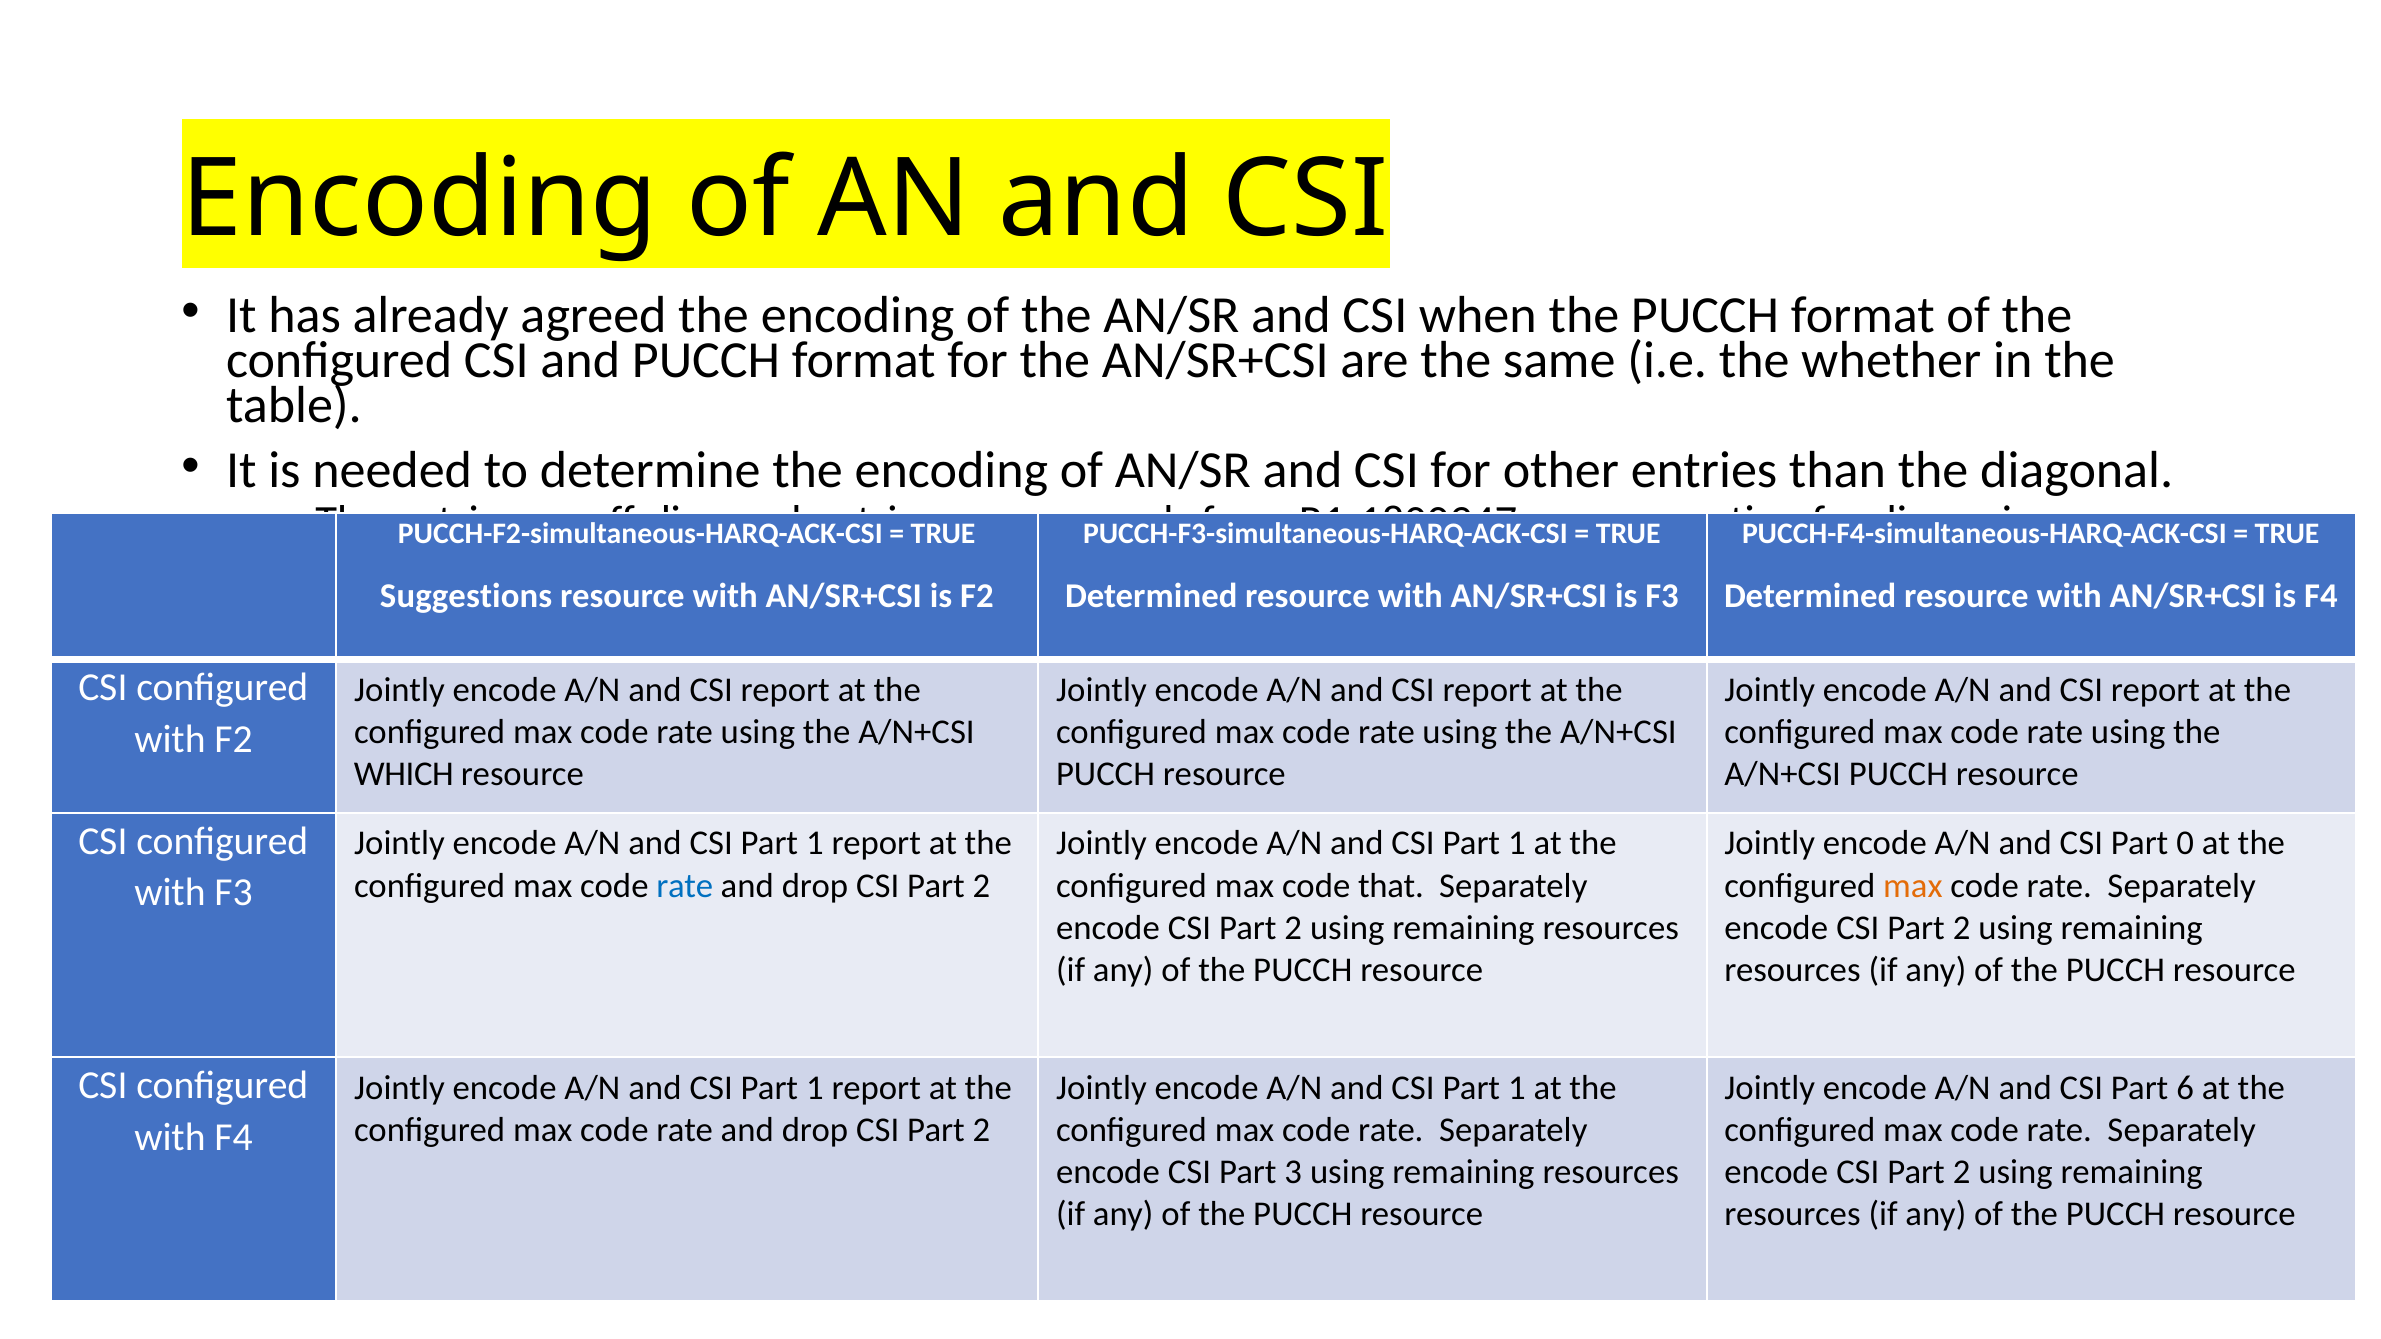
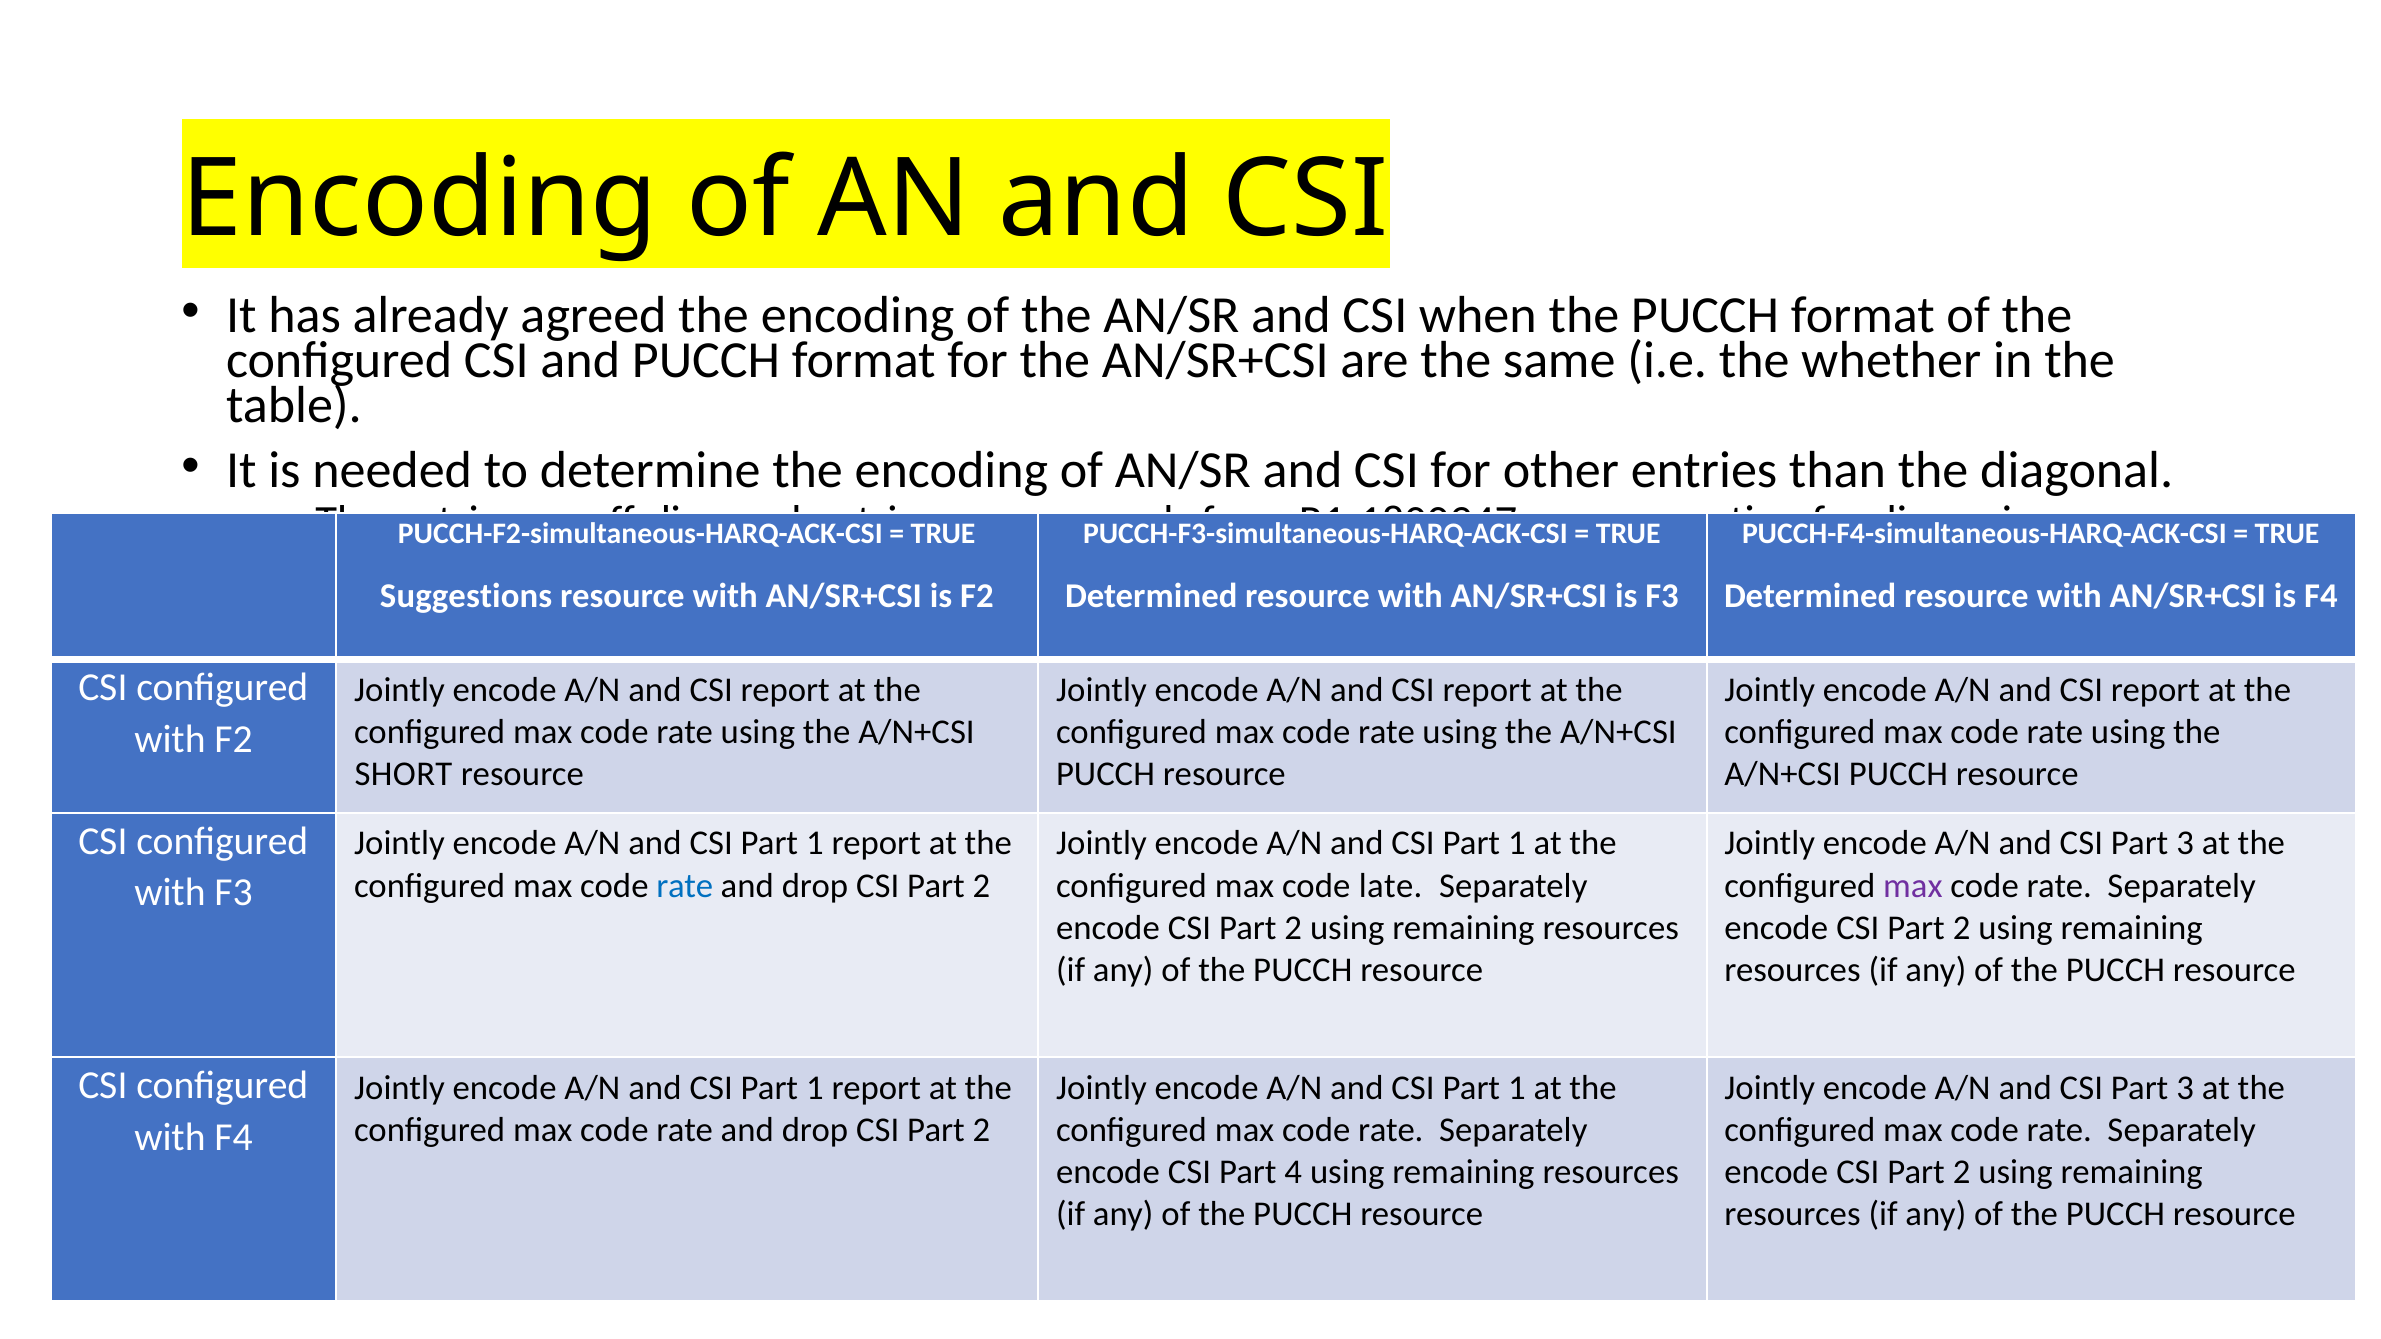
WHICH: WHICH -> SHORT
0 at (2185, 844): 0 -> 3
that: that -> late
max at (1913, 886) colour: orange -> purple
6 at (2185, 1088): 6 -> 3
3: 3 -> 4
